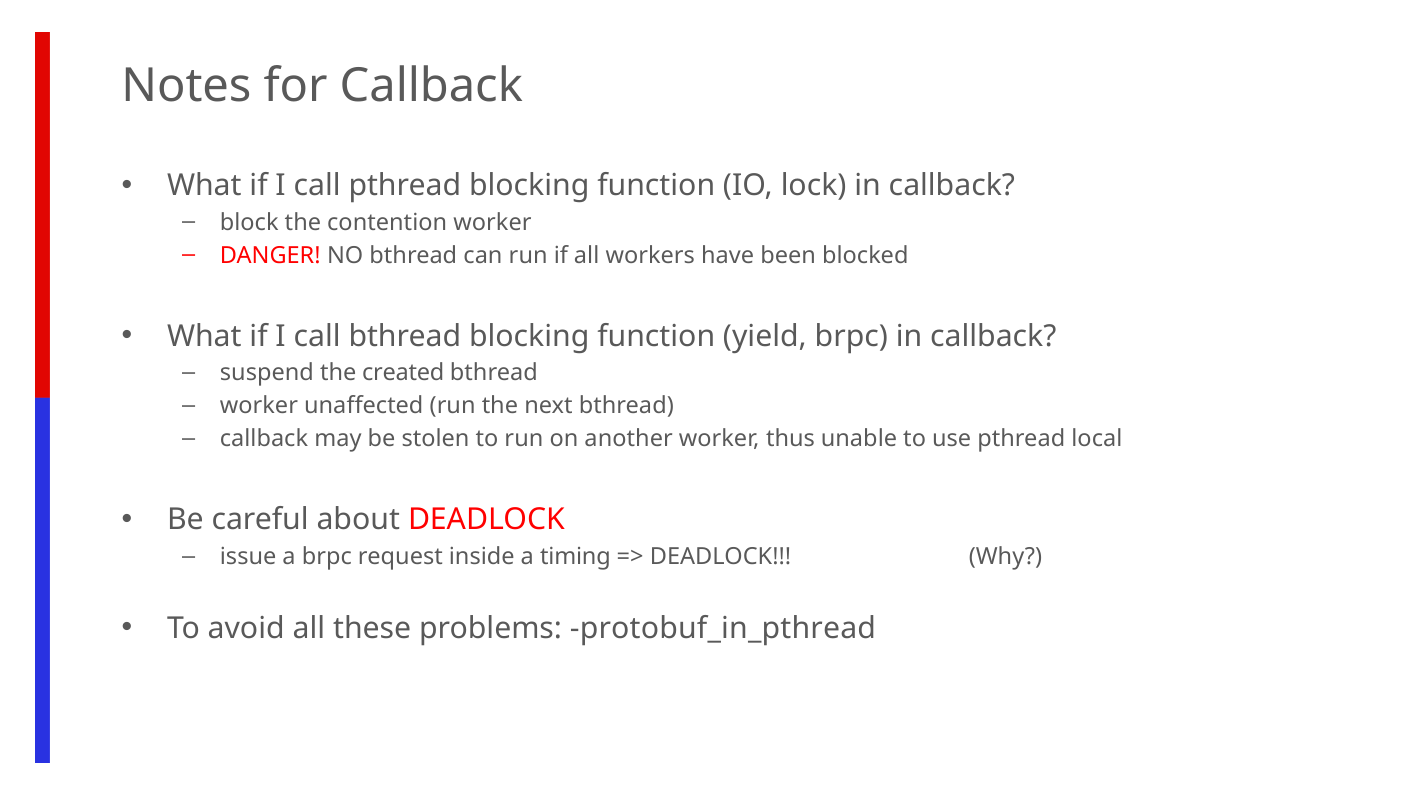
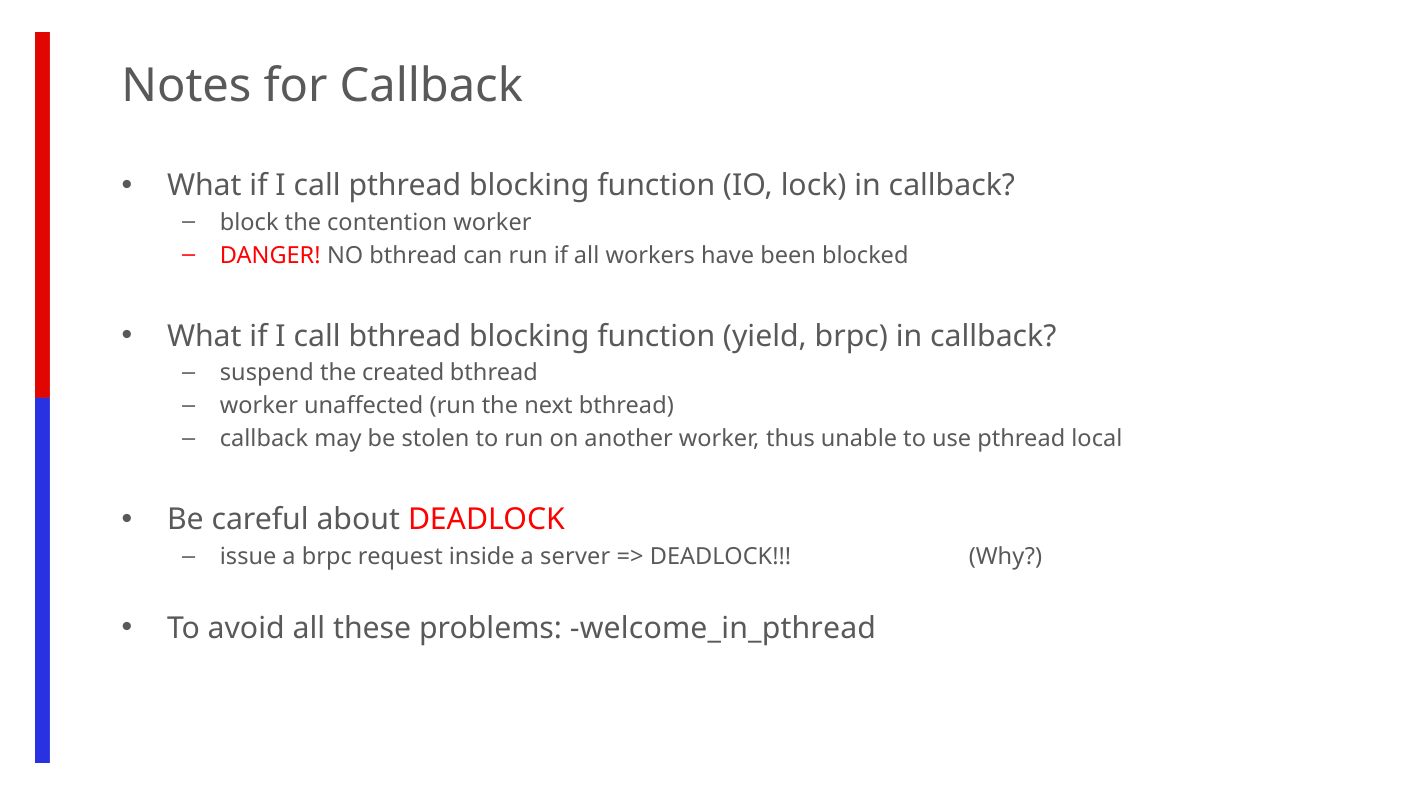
timing: timing -> server
protobuf_in_pthread: protobuf_in_pthread -> welcome_in_pthread
